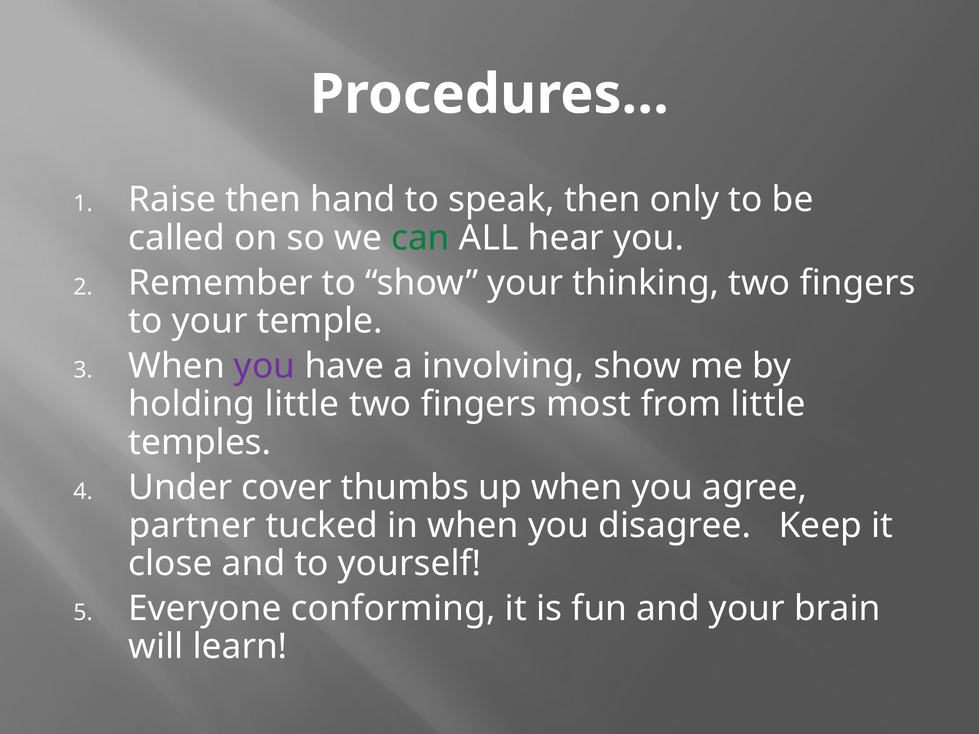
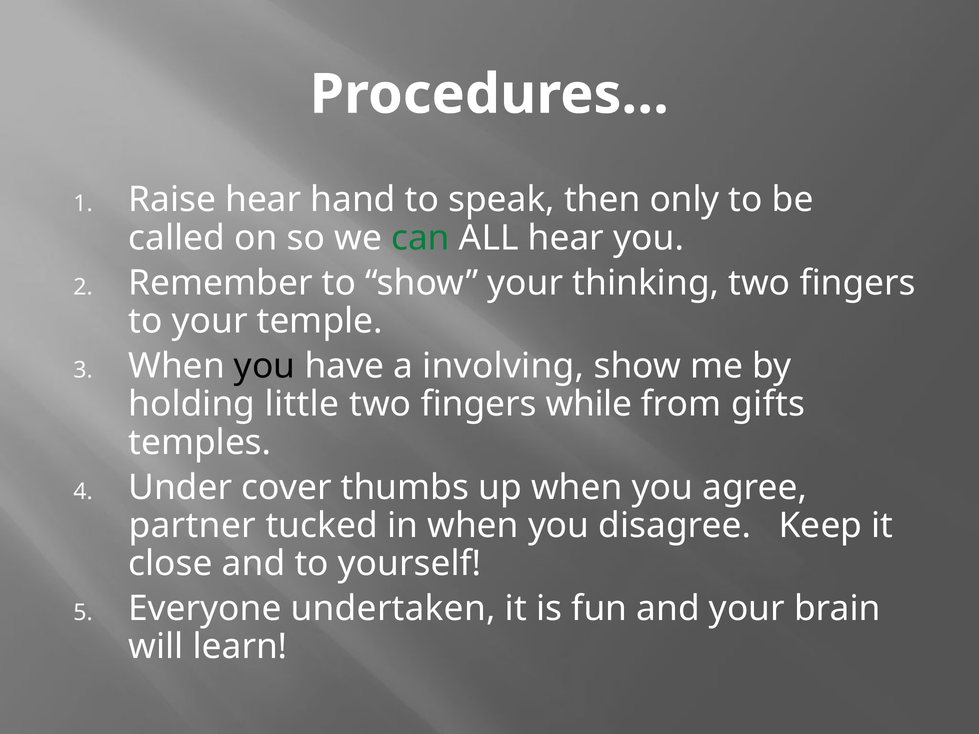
Raise then: then -> hear
you at (265, 366) colour: purple -> black
most: most -> while
from little: little -> gifts
conforming: conforming -> undertaken
